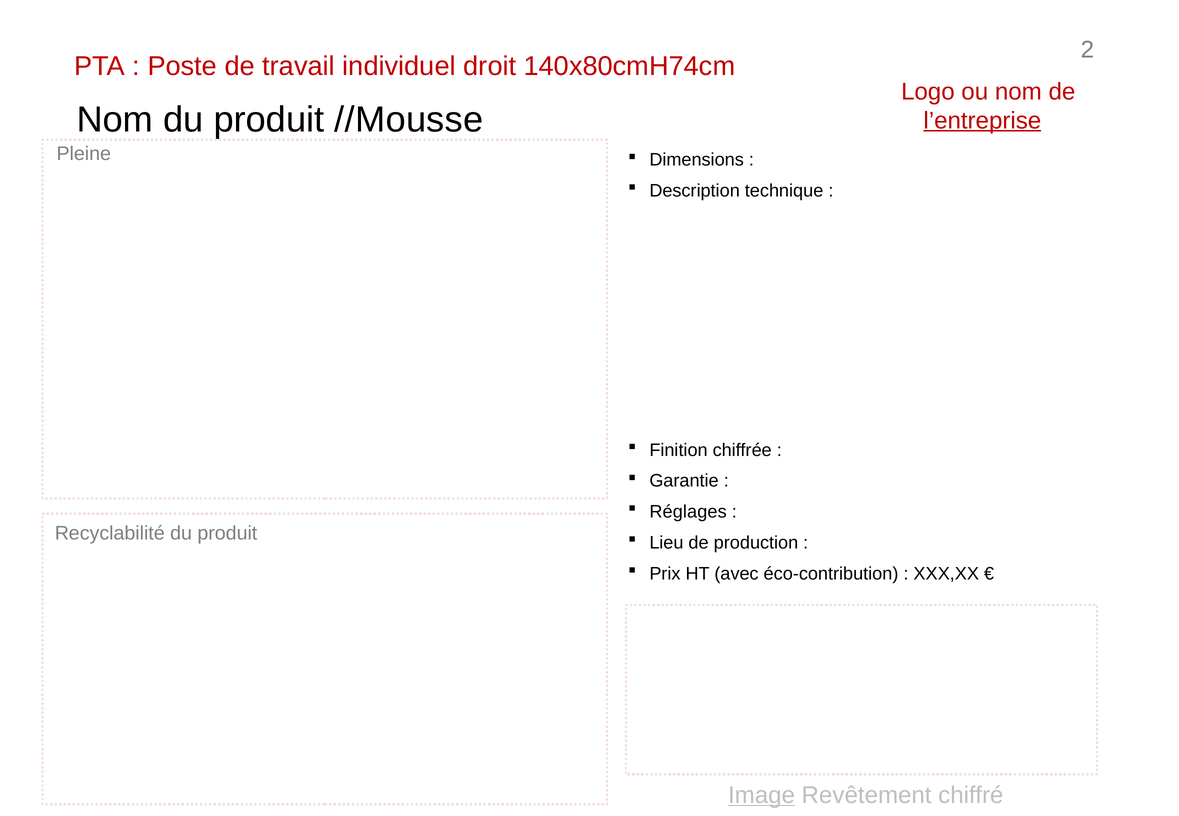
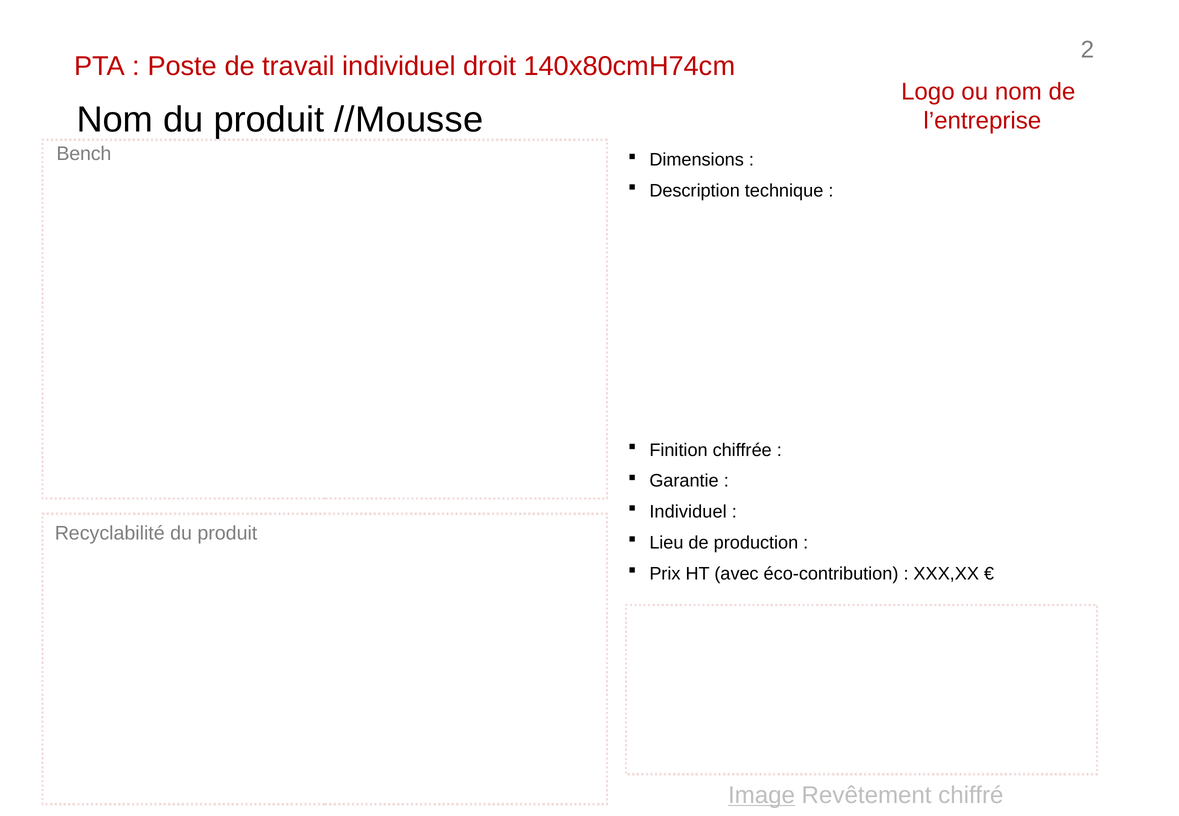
l’entreprise underline: present -> none
Pleine: Pleine -> Bench
Réglages at (688, 512): Réglages -> Individuel
